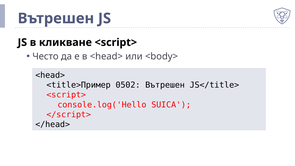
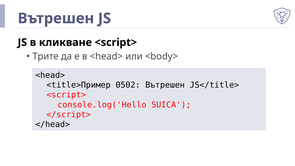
Често: Често -> Трите
